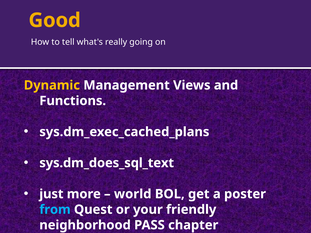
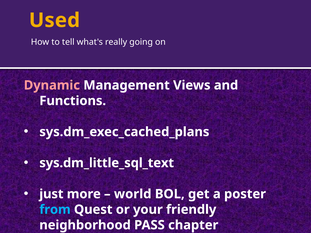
Good: Good -> Used
Dynamic colour: yellow -> pink
sys.dm_does_sql_text: sys.dm_does_sql_text -> sys.dm_little_sql_text
